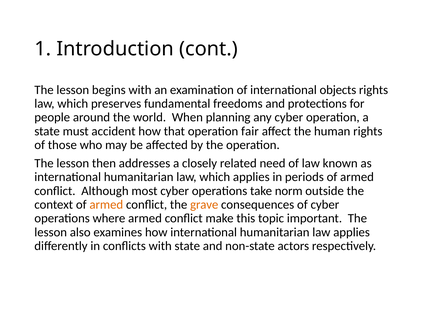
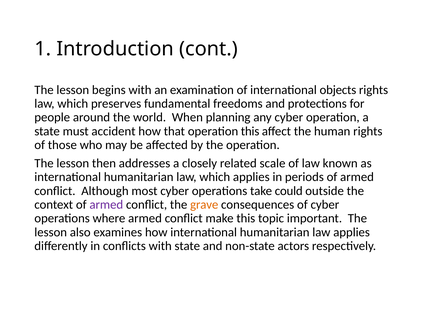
operation fair: fair -> this
need: need -> scale
norm: norm -> could
armed at (106, 204) colour: orange -> purple
